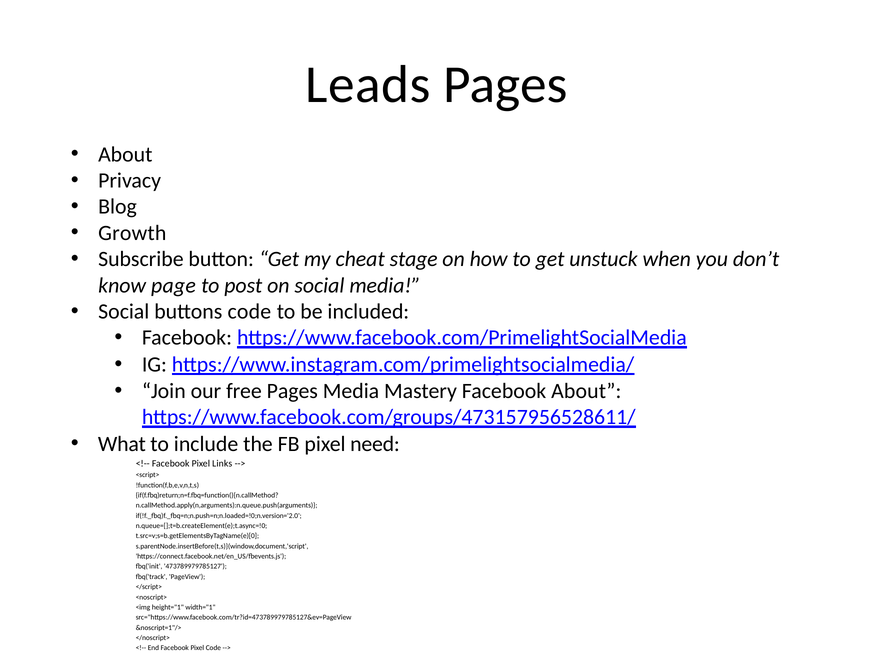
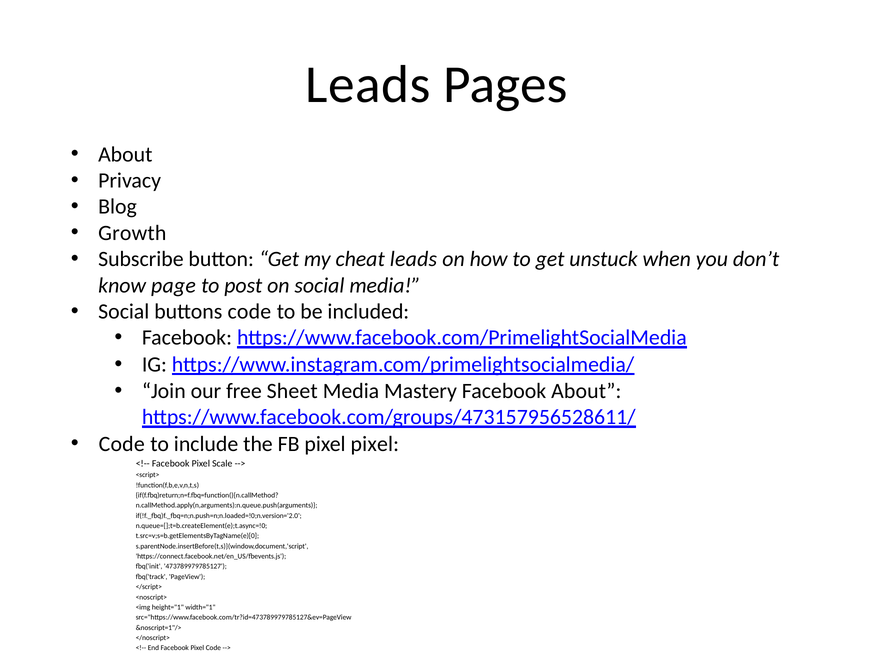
cheat stage: stage -> leads
free Pages: Pages -> Sheet
What at (122, 444): What -> Code
pixel need: need -> pixel
Links: Links -> Scale
